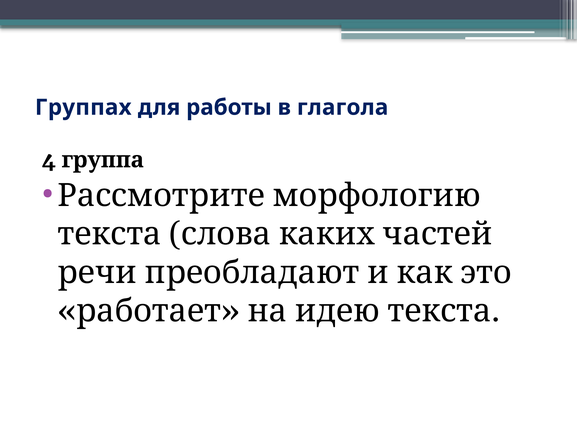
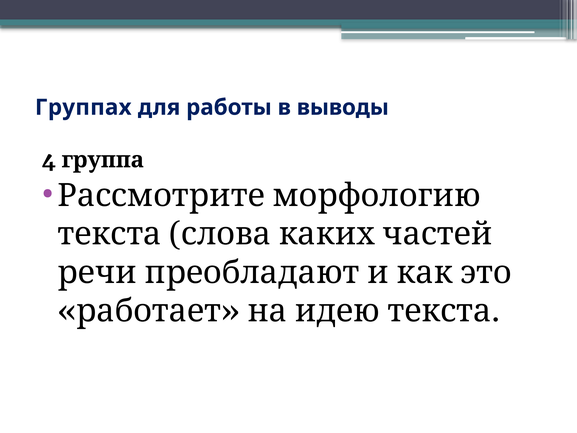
глагола: глагола -> выводы
